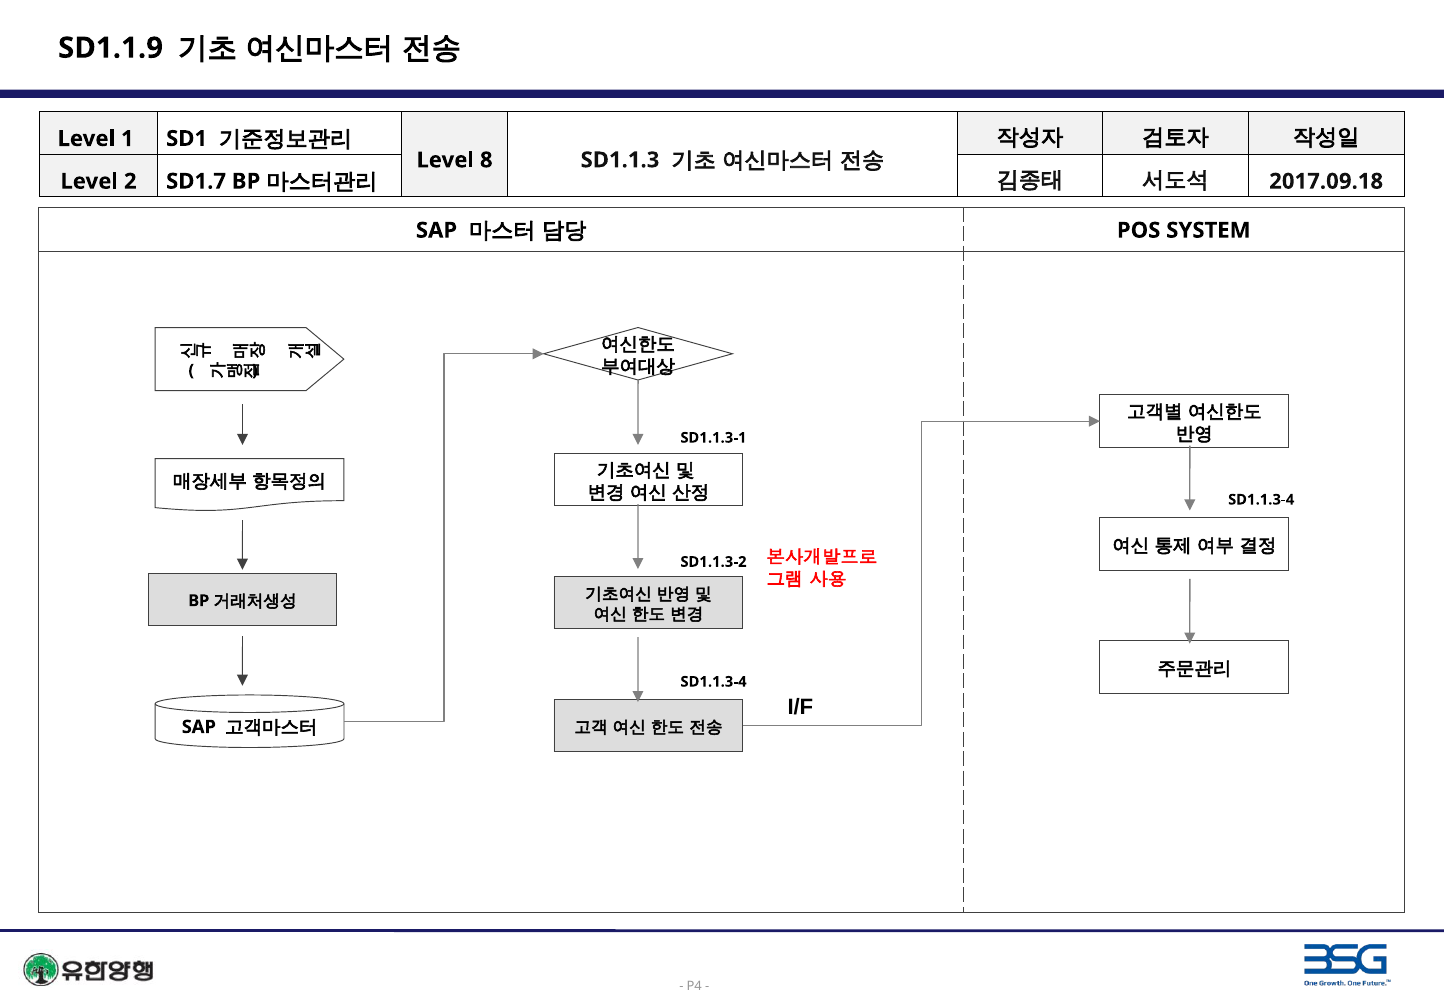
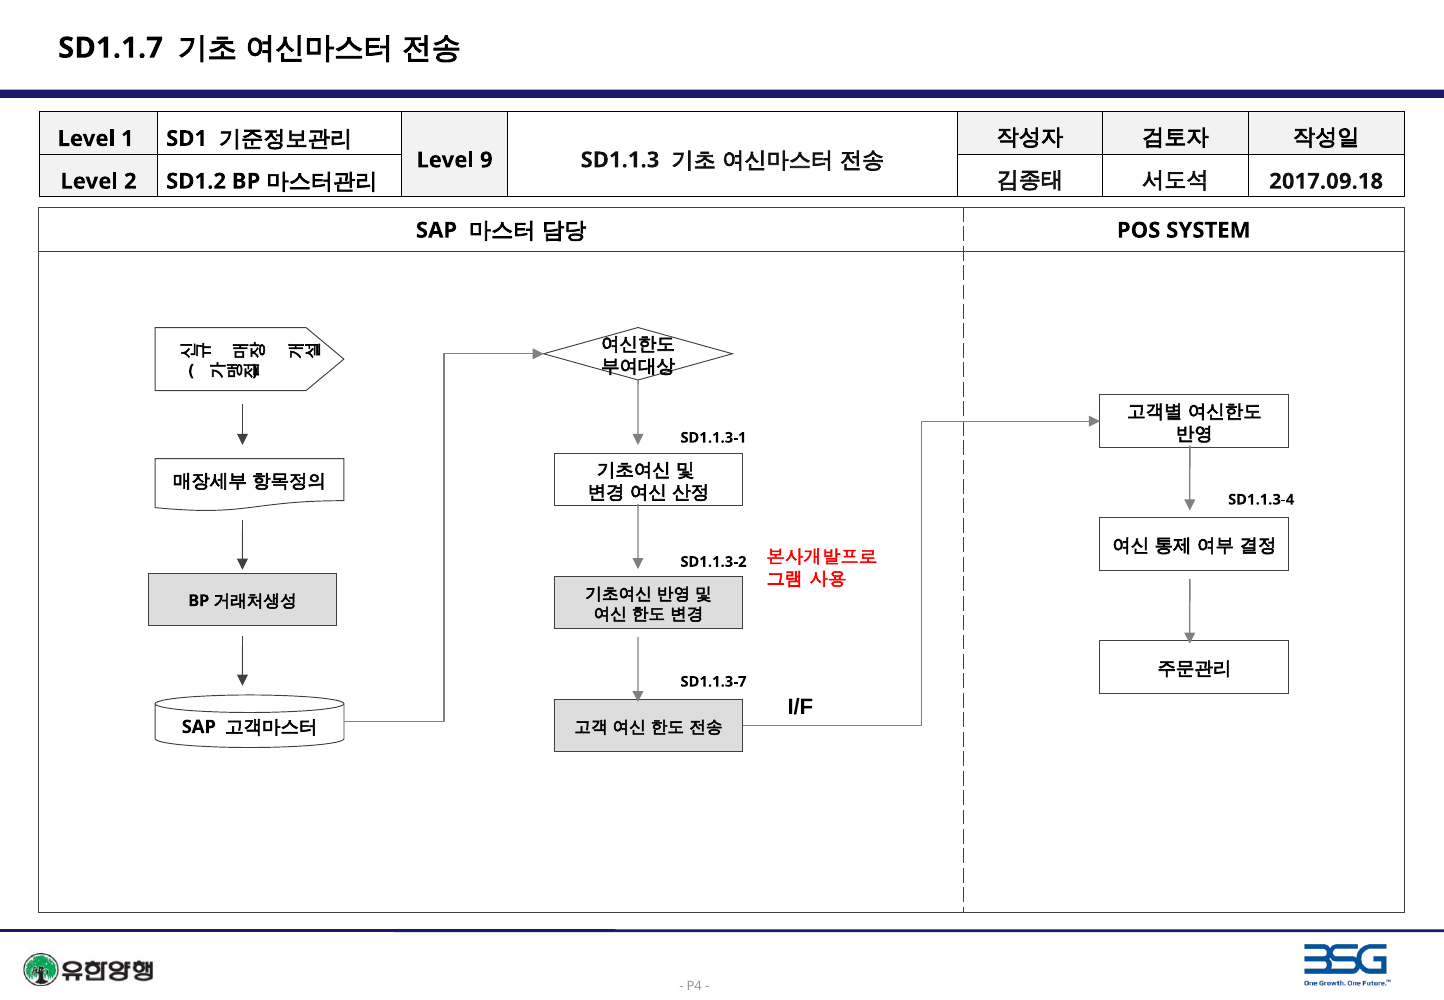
SD1.1.9: SD1.1.9 -> SD1.1.7
8: 8 -> 9
SD1.7: SD1.7 -> SD1.2
SD1.1.3-4 at (713, 682): SD1.1.3-4 -> SD1.1.3-7
